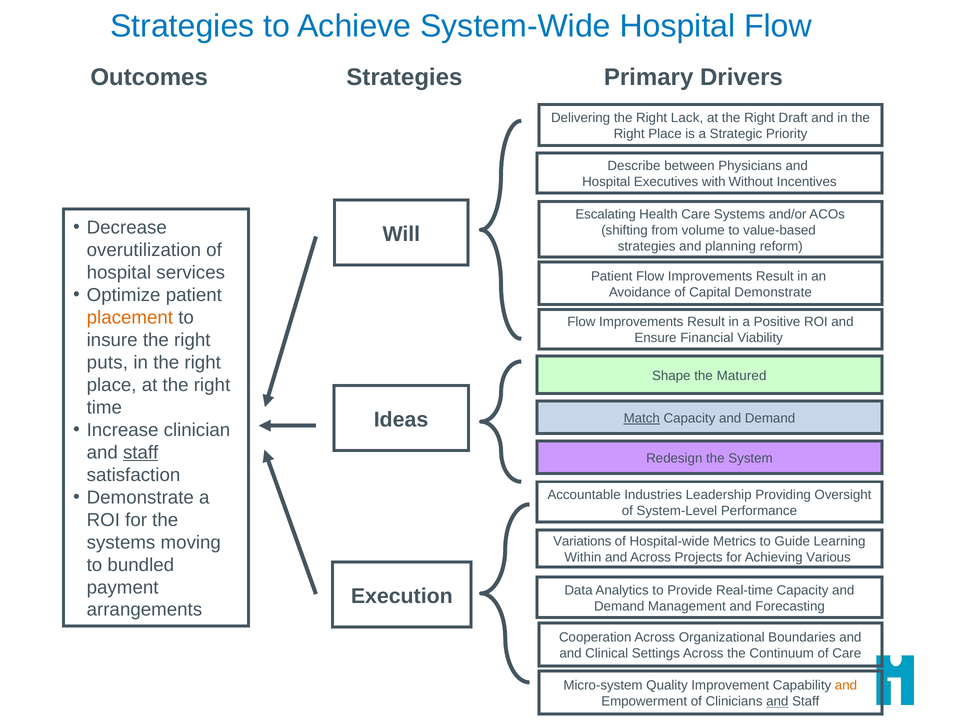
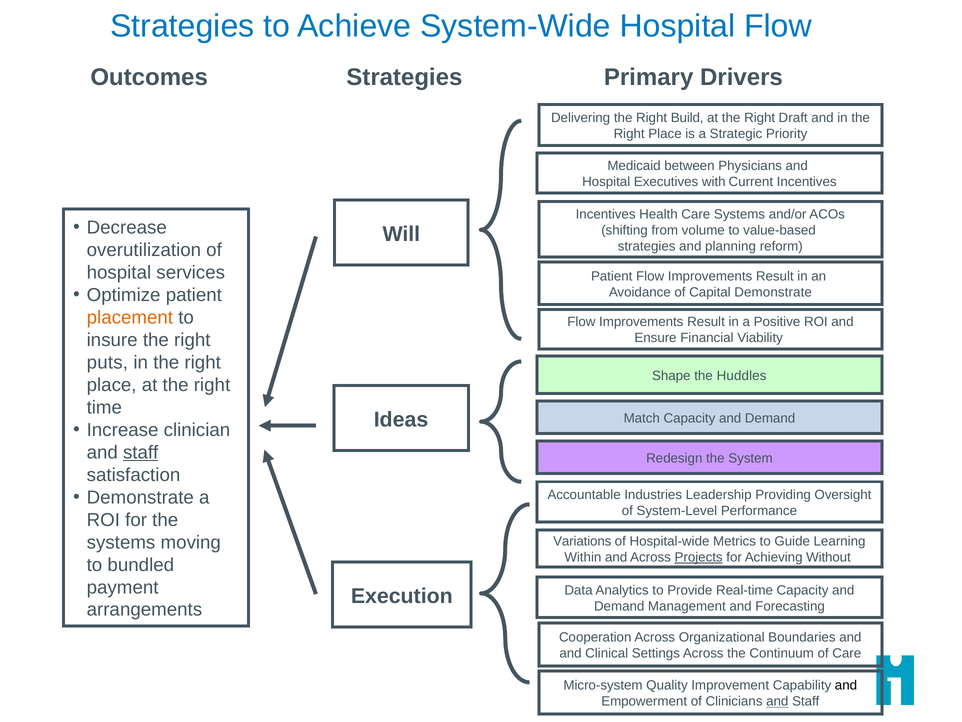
Lack: Lack -> Build
Describe: Describe -> Medicaid
Without: Without -> Current
Escalating at (606, 214): Escalating -> Incentives
Matured: Matured -> Huddles
Match underline: present -> none
Projects underline: none -> present
Various: Various -> Without
and at (846, 685) colour: orange -> black
